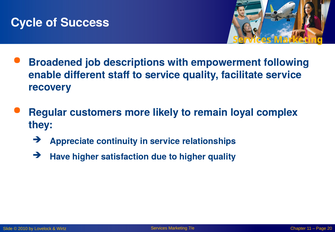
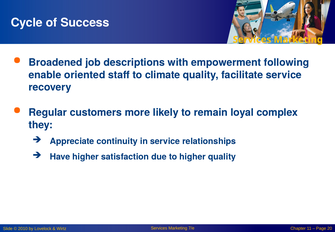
different: different -> oriented
to service: service -> climate
